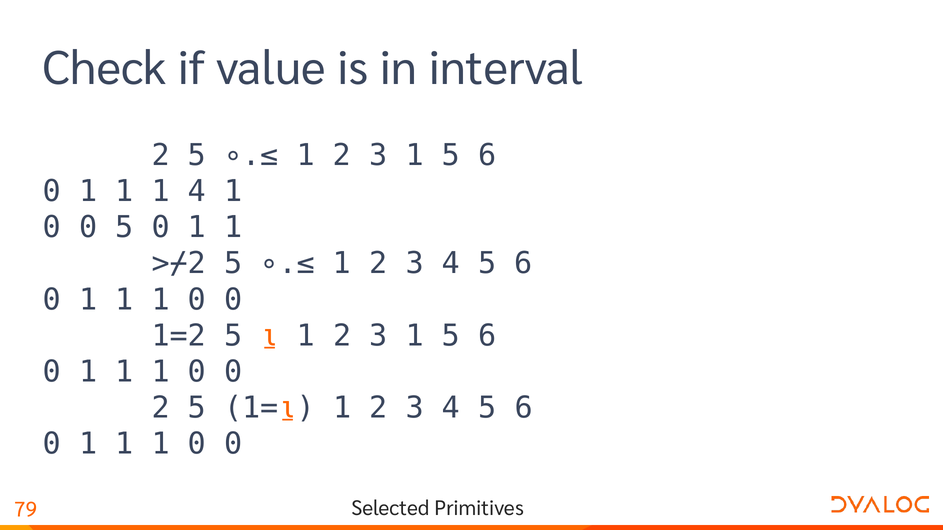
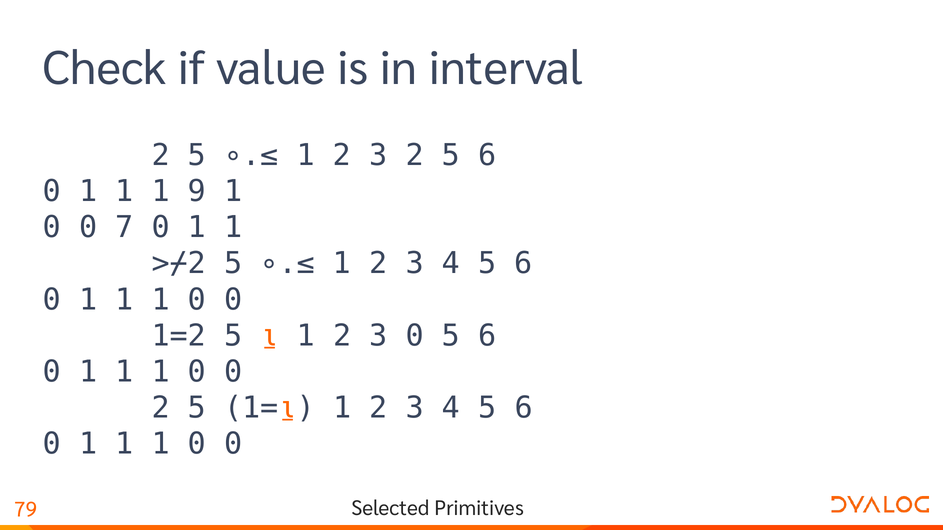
1 at (415, 155): 1 -> 2
1 4: 4 -> 9
0 5: 5 -> 7
1 at (415, 336): 1 -> 0
